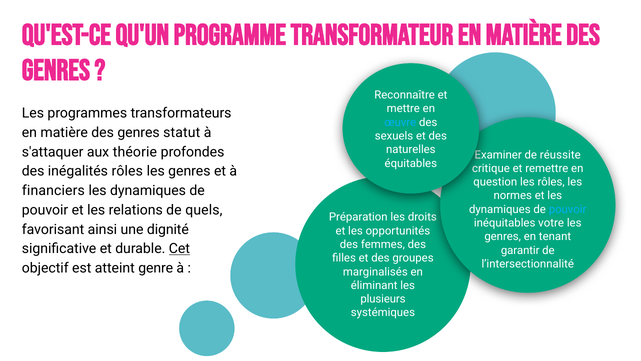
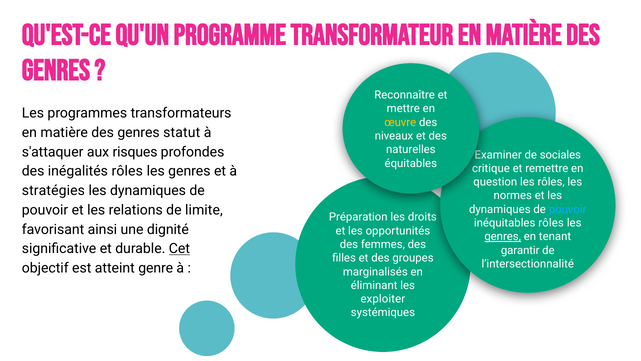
œuvre colour: light blue -> yellow
sexuels: sexuels -> niveaux
théorie: théorie -> risques
réussite: réussite -> sociales
financiers: financiers -> stratégies
quels: quels -> limite
inéquitables votre: votre -> rôles
genres at (503, 236) underline: none -> present
plusieurs: plusieurs -> exploiter
